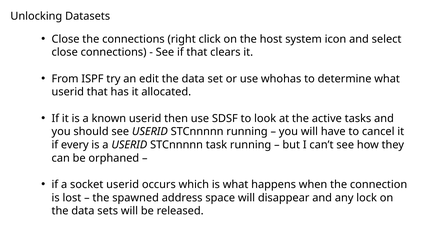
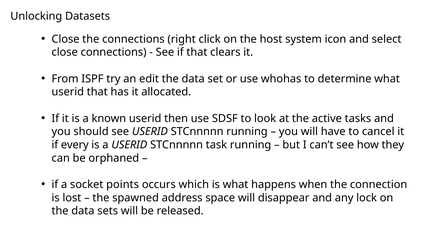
socket userid: userid -> points
